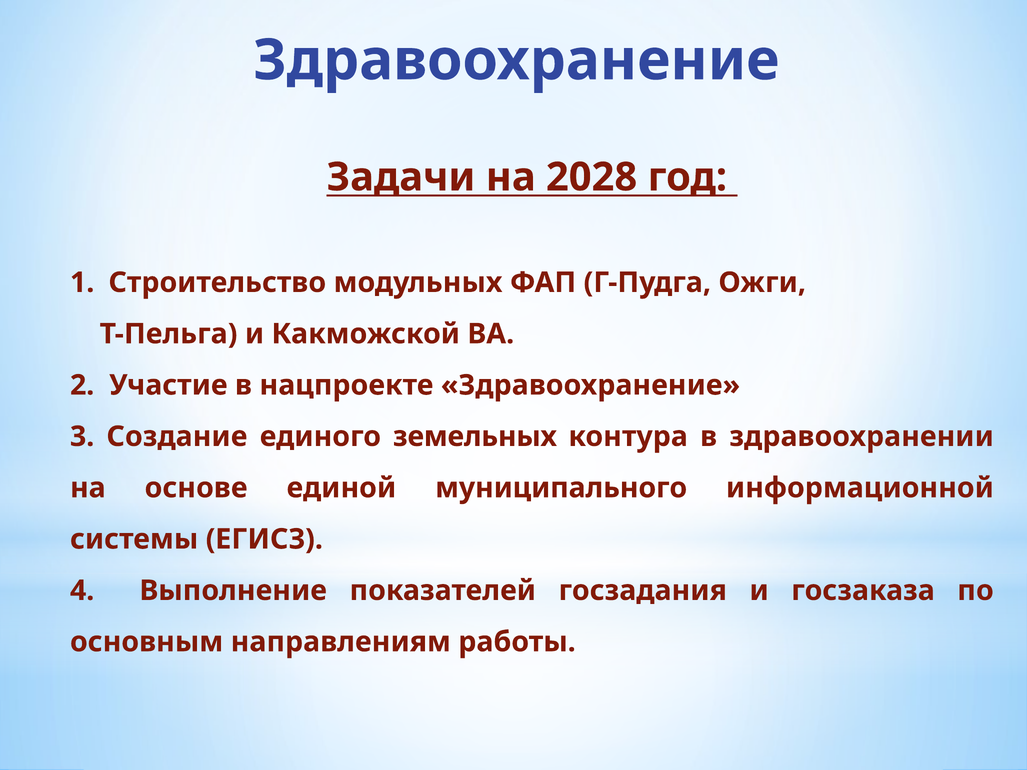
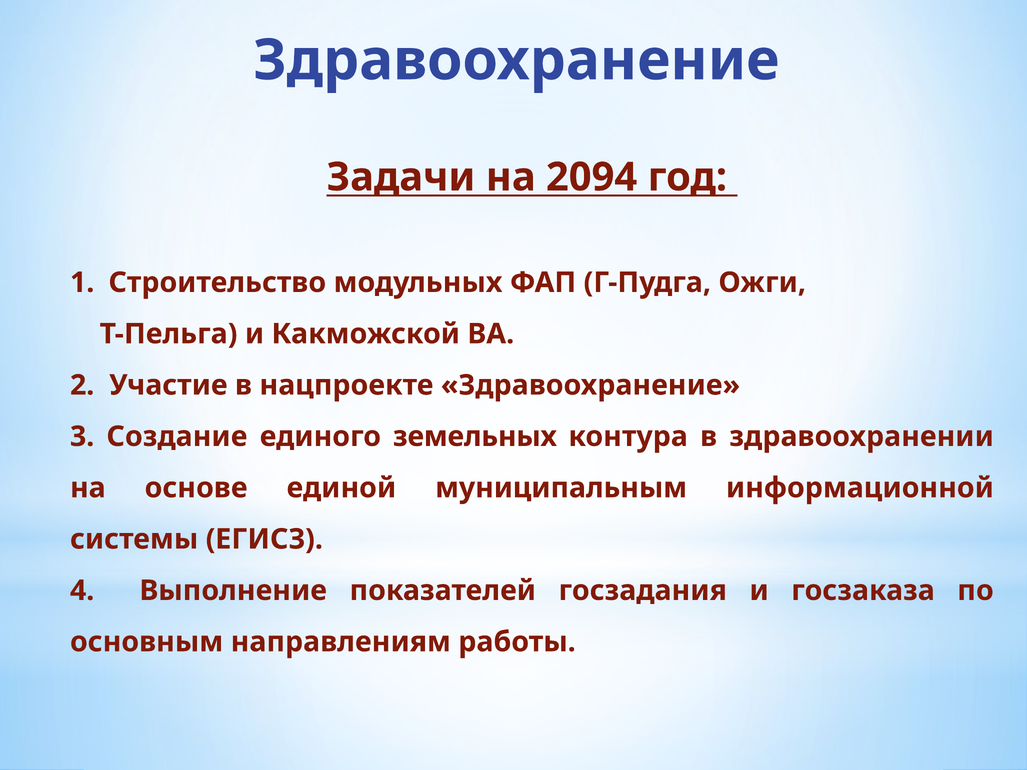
2028: 2028 -> 2094
муниципального: муниципального -> муниципальным
